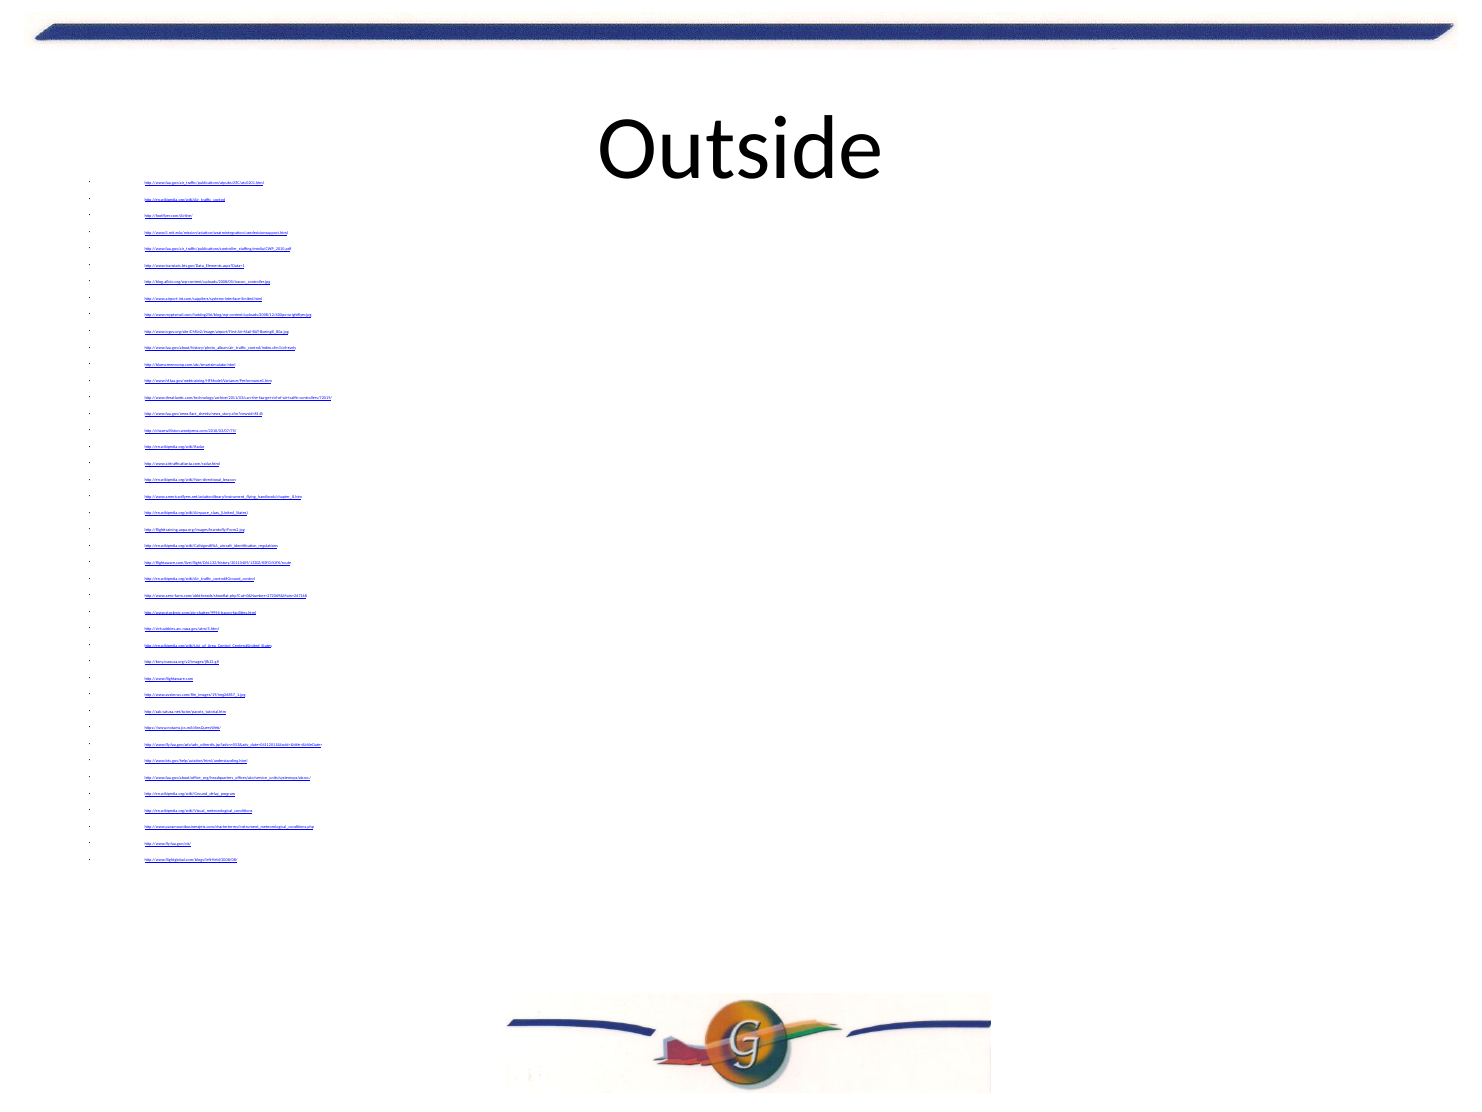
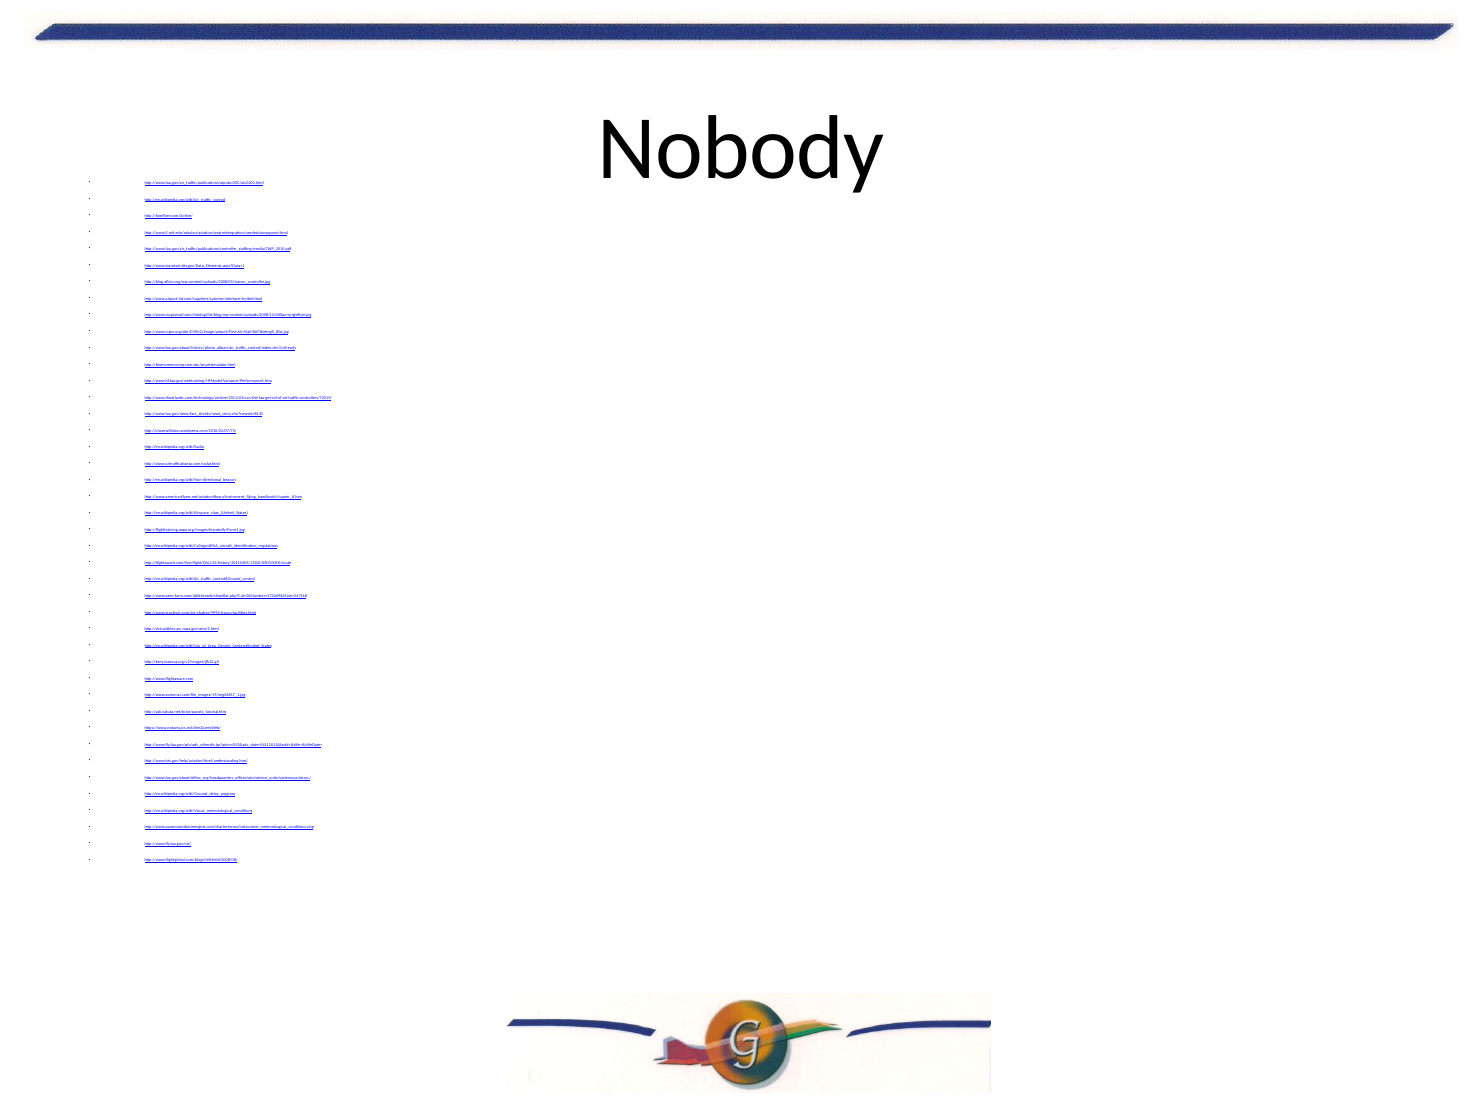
Outside: Outside -> Nobody
